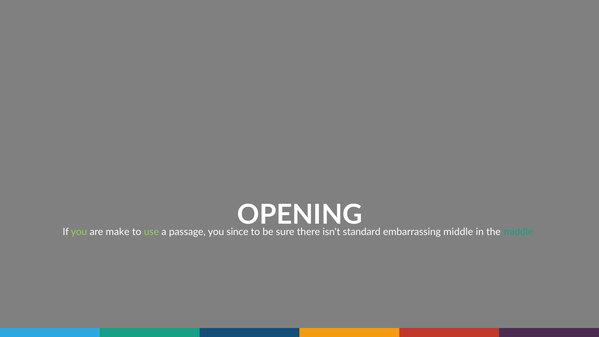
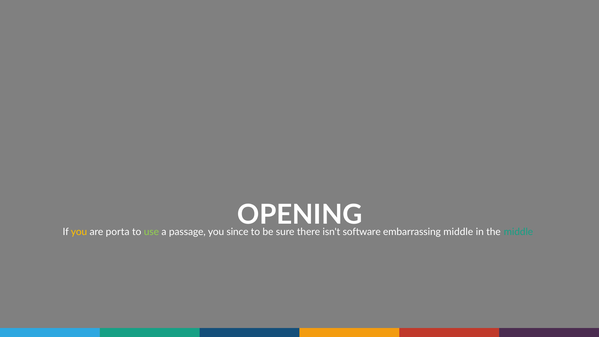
you at (79, 232) colour: light green -> yellow
make: make -> porta
standard: standard -> software
